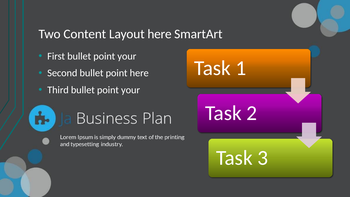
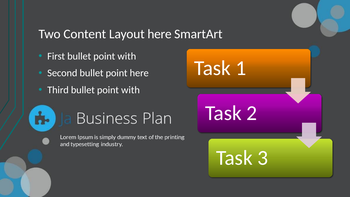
First bullet point your: your -> with
Third bullet point your: your -> with
